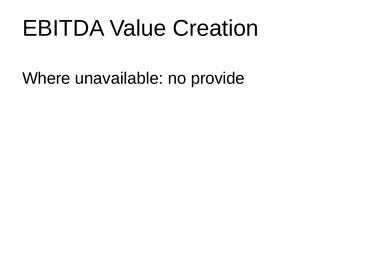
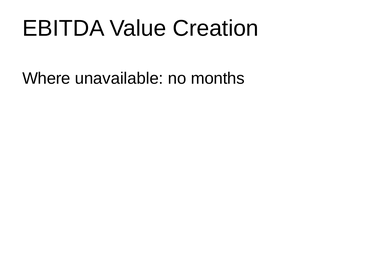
provide: provide -> months
